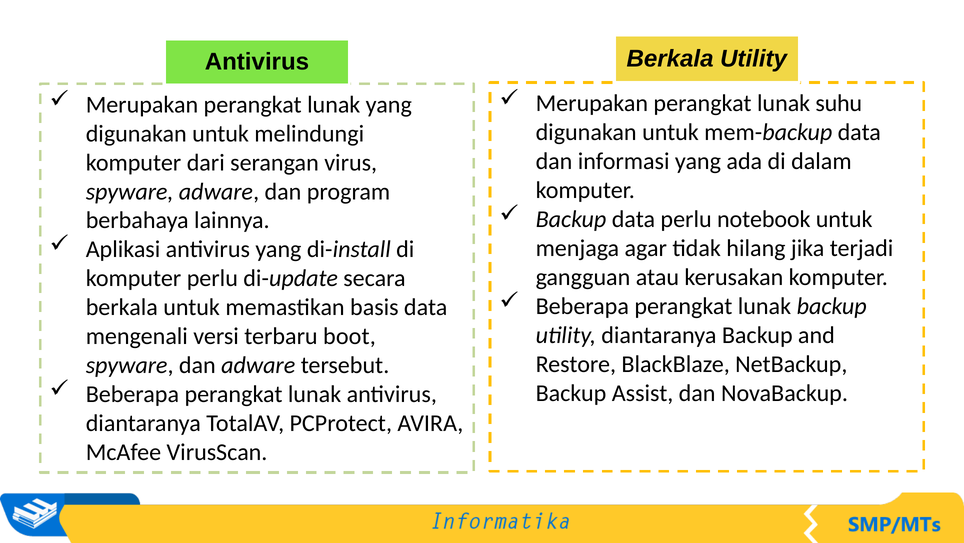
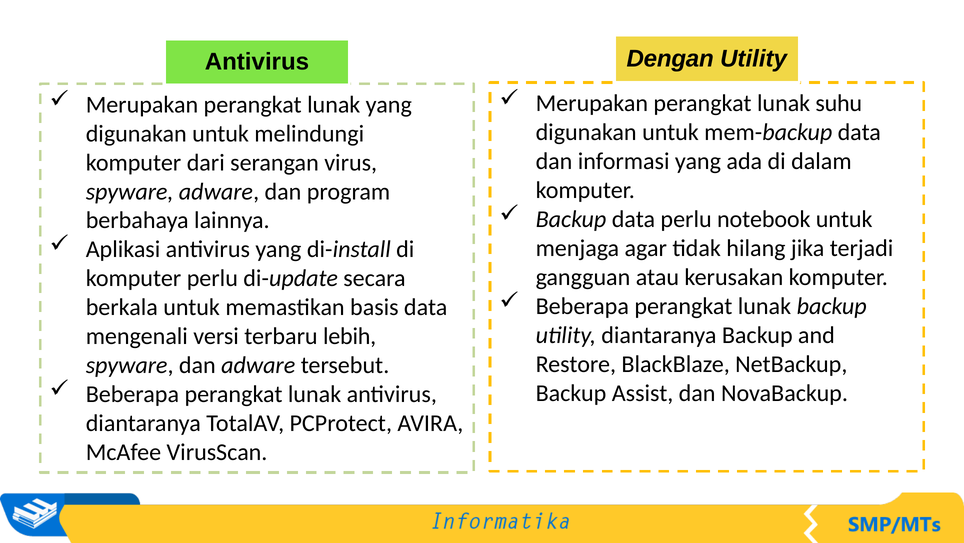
Berkala at (670, 59): Berkala -> Dengan
boot: boot -> lebih
